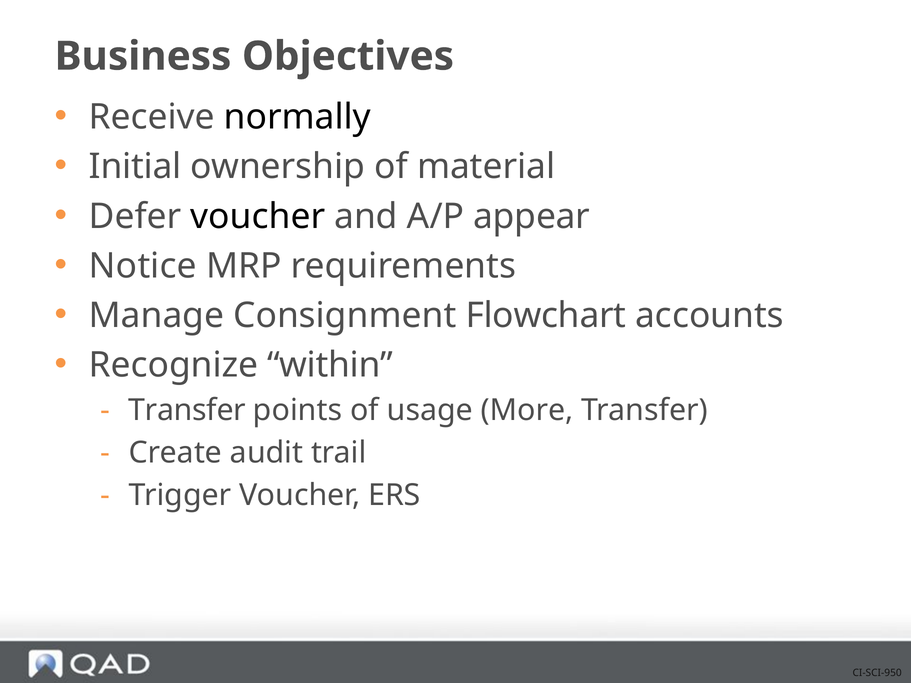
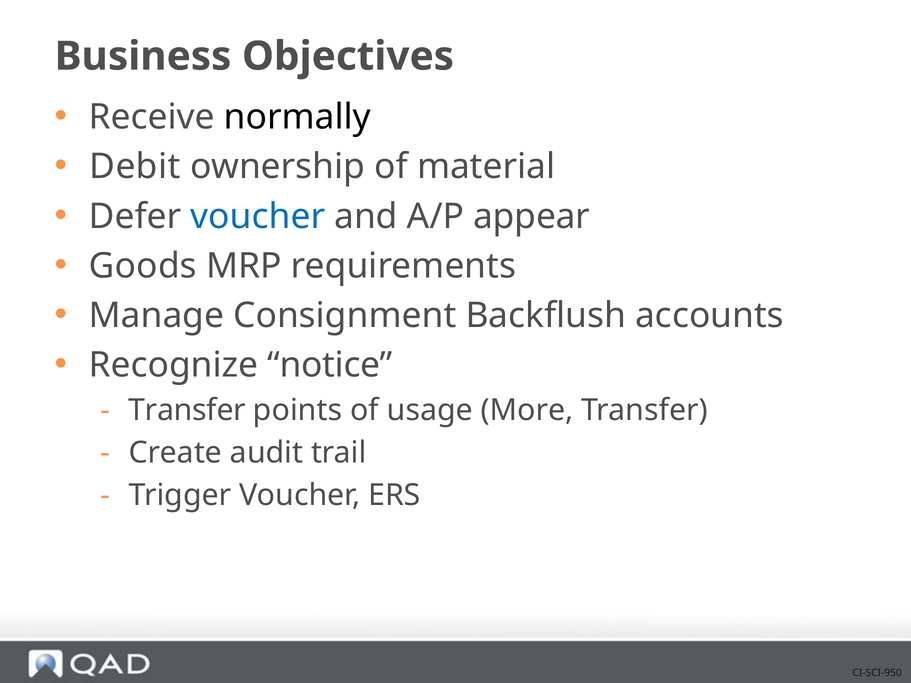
Initial: Initial -> Debit
voucher at (258, 216) colour: black -> blue
Notice: Notice -> Goods
Flowchart: Flowchart -> Backflush
within: within -> notice
